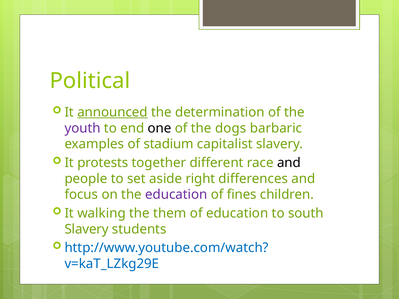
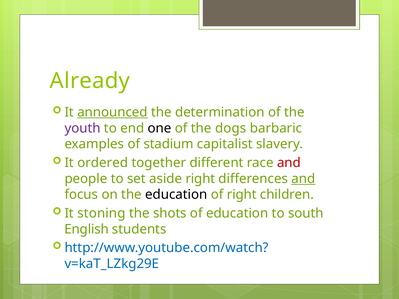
Political: Political -> Already
protests: protests -> ordered
and at (289, 163) colour: black -> red
and at (303, 179) underline: none -> present
education at (176, 195) colour: purple -> black
of fines: fines -> right
walking: walking -> stoning
them: them -> shots
Slavery at (87, 229): Slavery -> English
